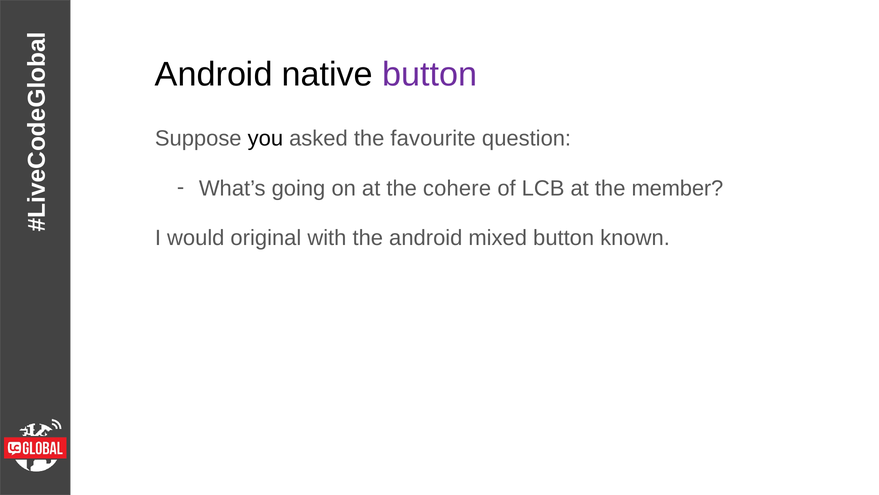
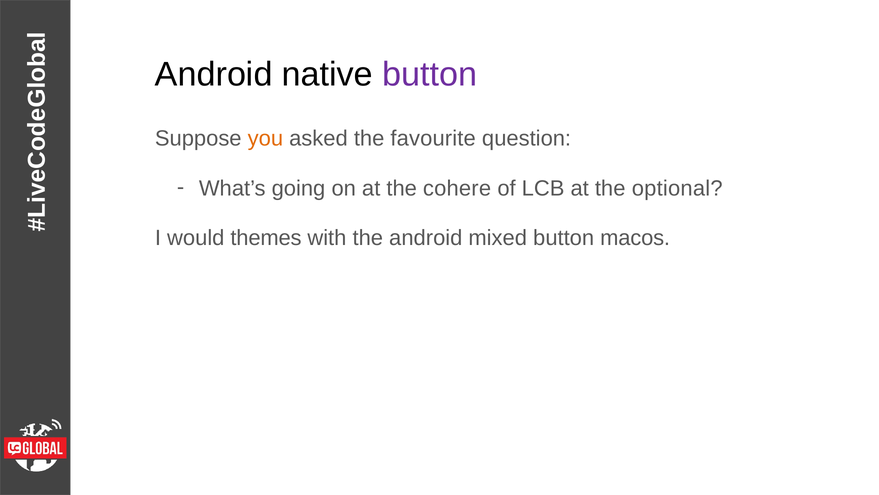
you colour: black -> orange
member: member -> optional
original: original -> themes
known: known -> macos
